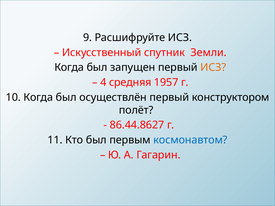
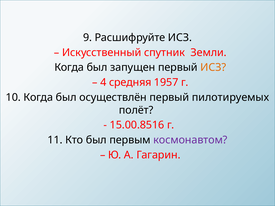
конструктором: конструктором -> пилотируемых
86.44.8627: 86.44.8627 -> 15.00.8516
космонавтом colour: blue -> purple
